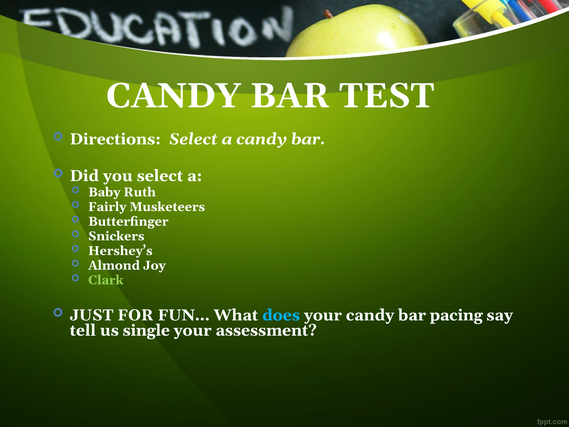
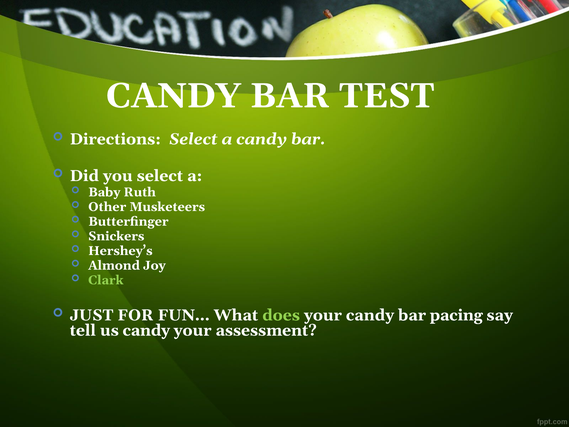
Fairly: Fairly -> Other
does colour: light blue -> light green
us single: single -> candy
